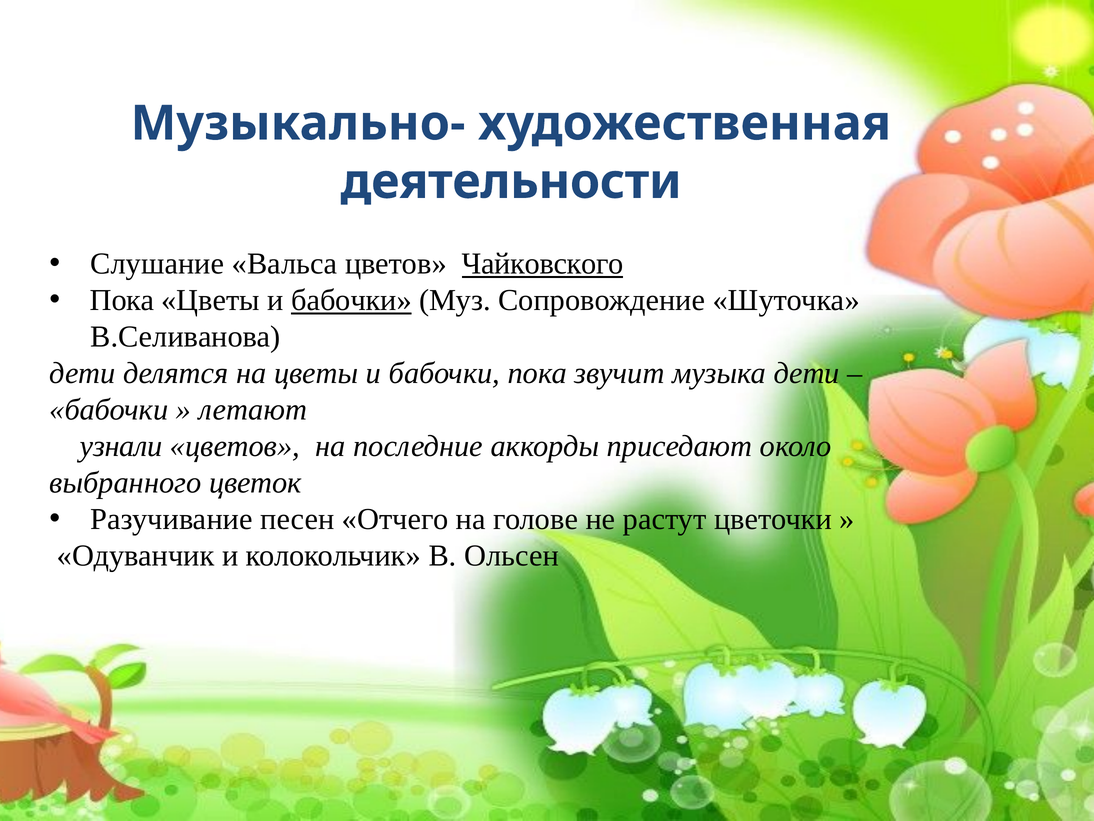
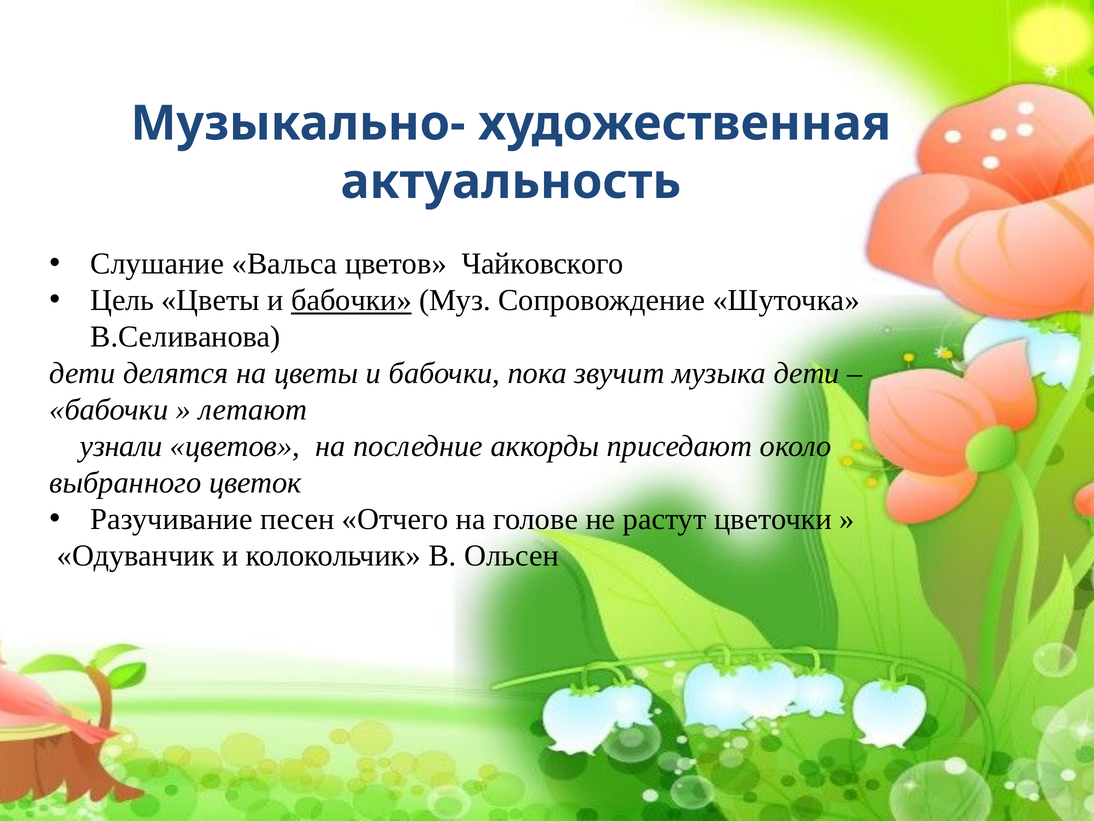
деятельности: деятельности -> актуальность
Чайковского underline: present -> none
Пока at (122, 300): Пока -> Цель
